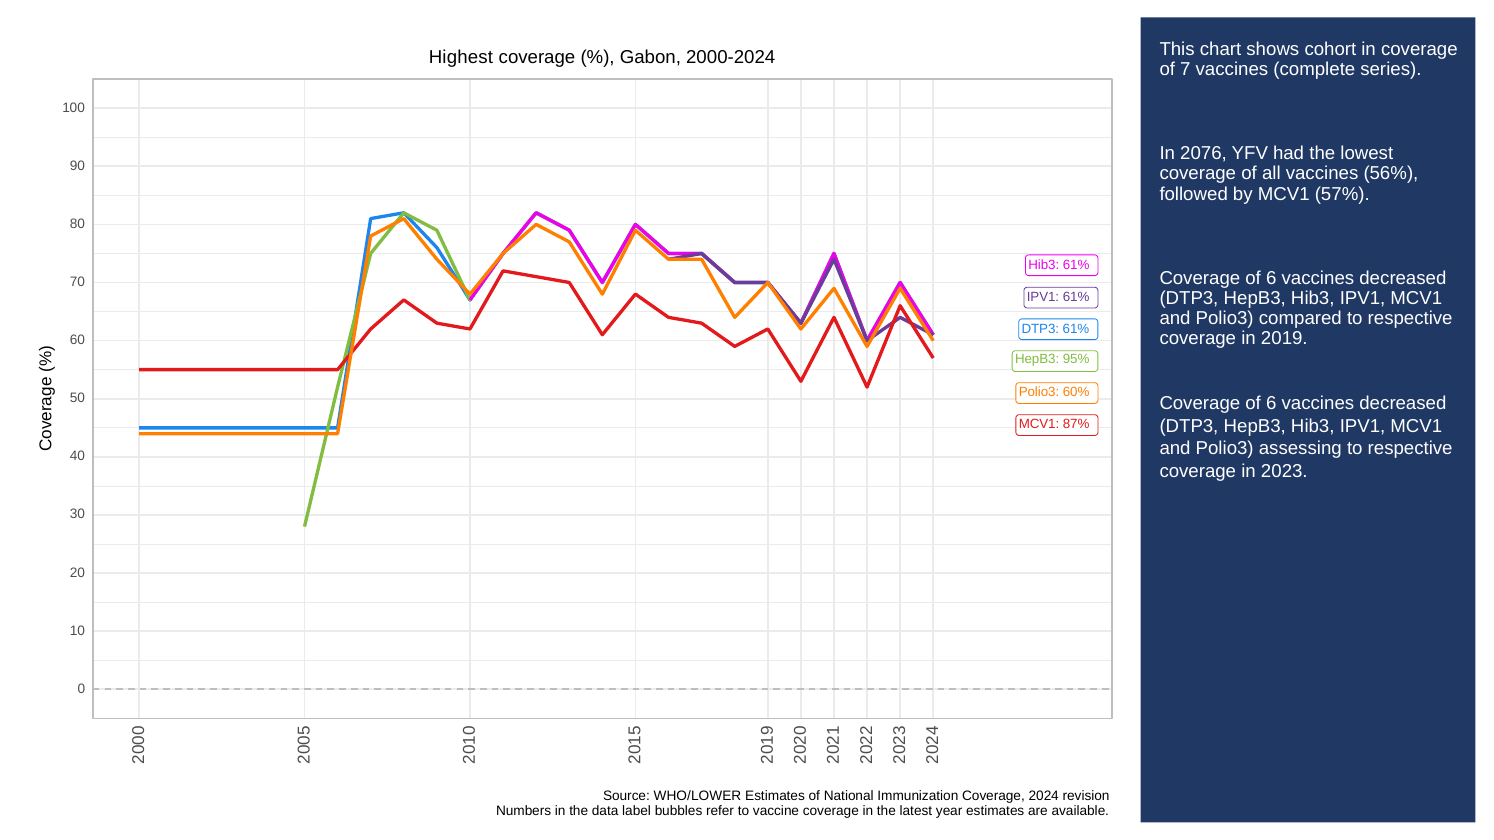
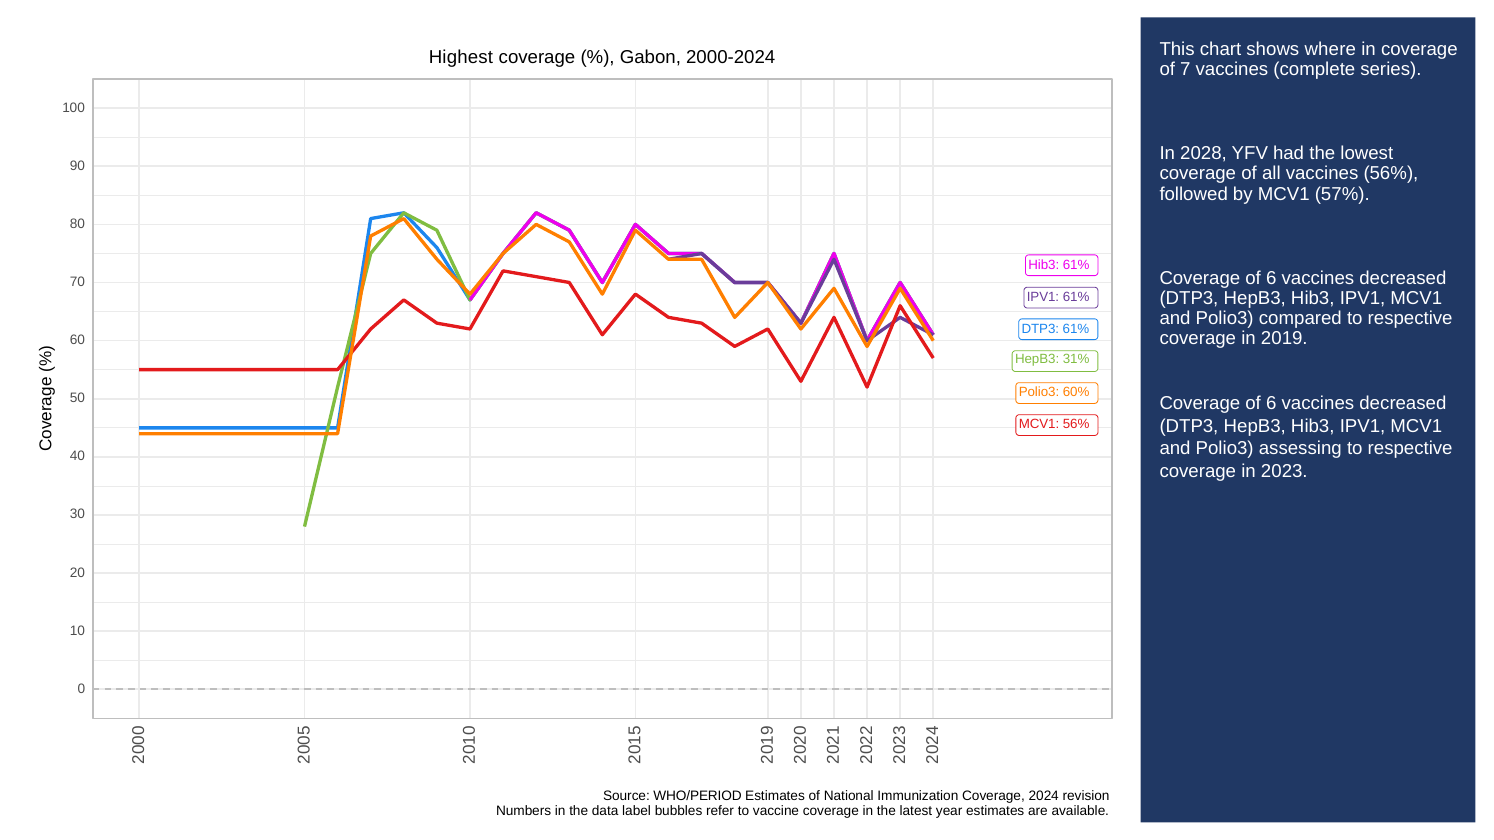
cohort: cohort -> where
2076: 2076 -> 2028
95%: 95% -> 31%
MCV1 87%: 87% -> 56%
WHO/LOWER: WHO/LOWER -> WHO/PERIOD
